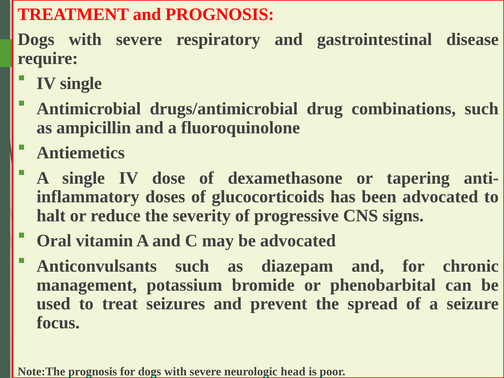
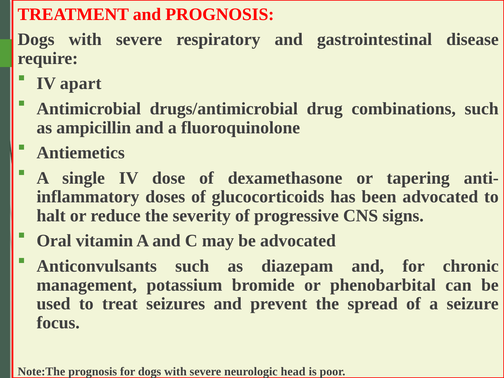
IV single: single -> apart
